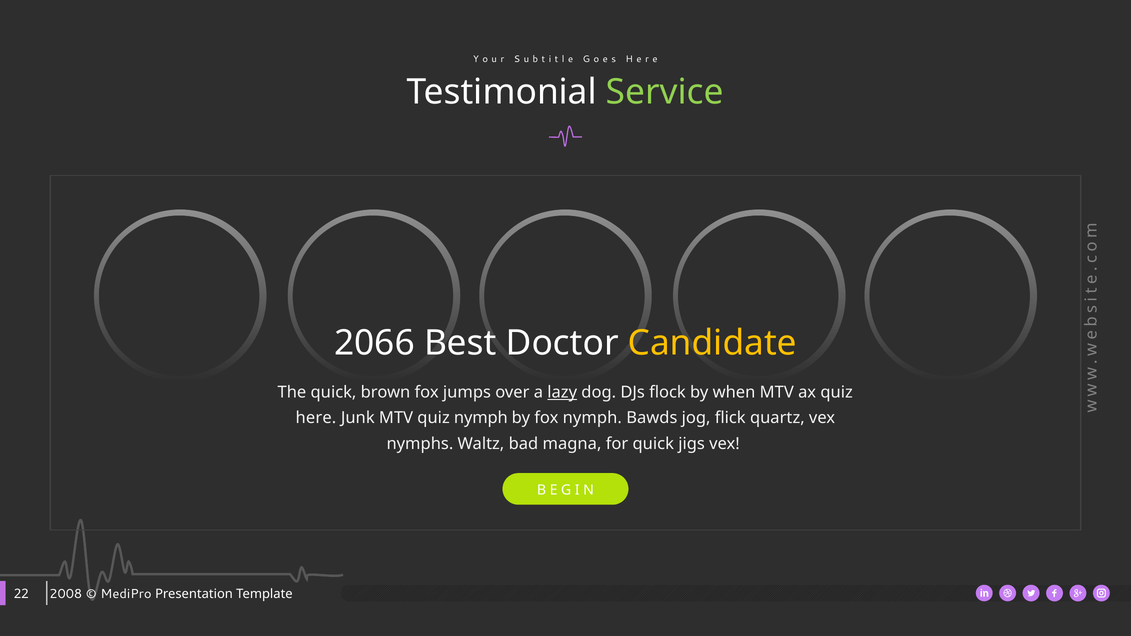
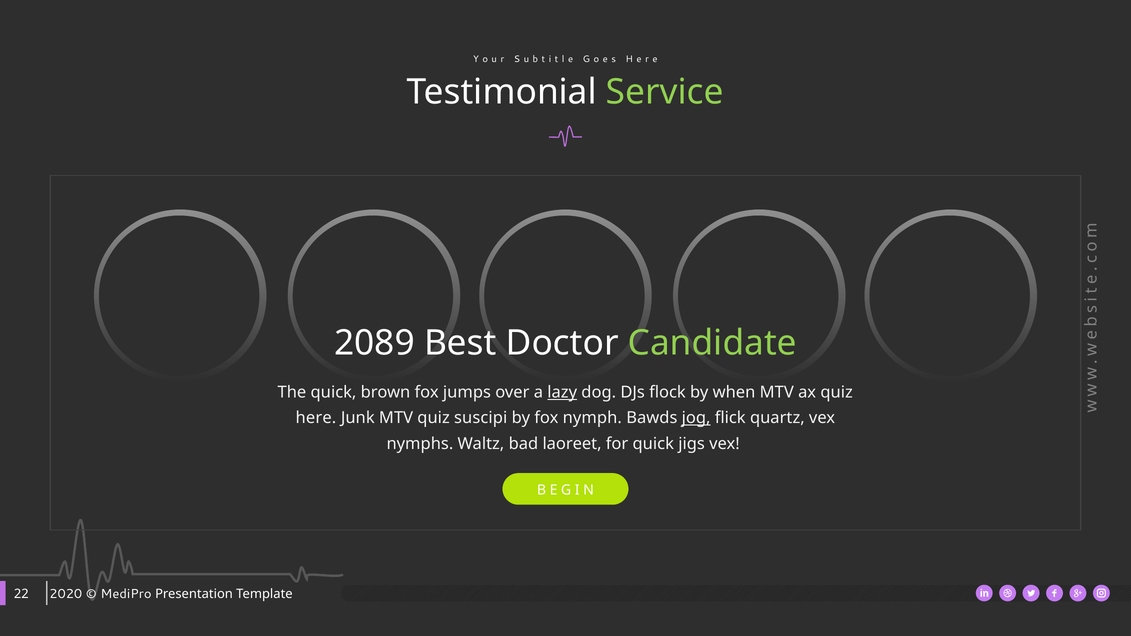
2066: 2066 -> 2089
Candidate colour: yellow -> light green
quiz nymph: nymph -> suscipi
jog underline: none -> present
magna: magna -> laoreet
2008: 2008 -> 2020
